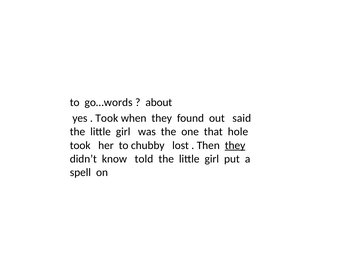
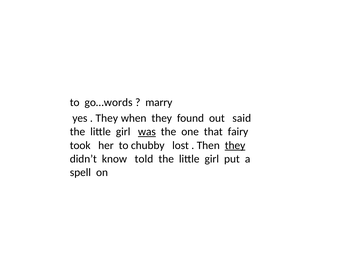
about: about -> marry
Took at (107, 118): Took -> They
was underline: none -> present
hole: hole -> fairy
